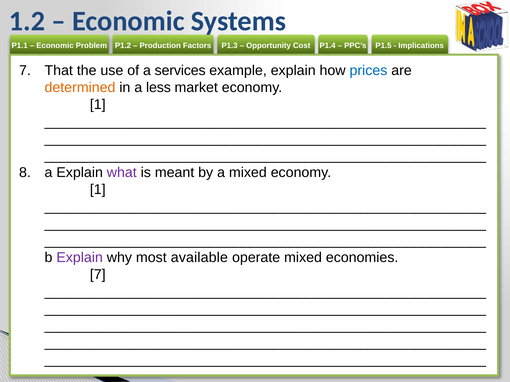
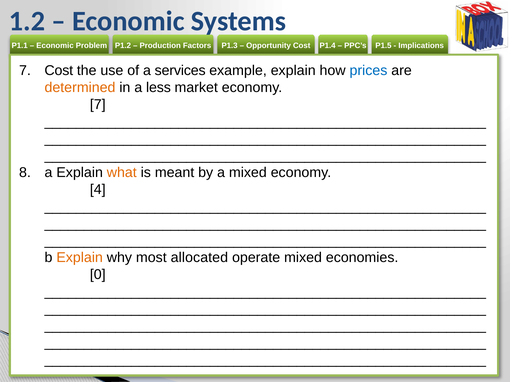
That at (59, 71): That -> Cost
1 at (98, 105): 1 -> 7
what colour: purple -> orange
1 at (98, 190): 1 -> 4
Explain at (80, 258) colour: purple -> orange
available: available -> allocated
7 at (98, 275): 7 -> 0
